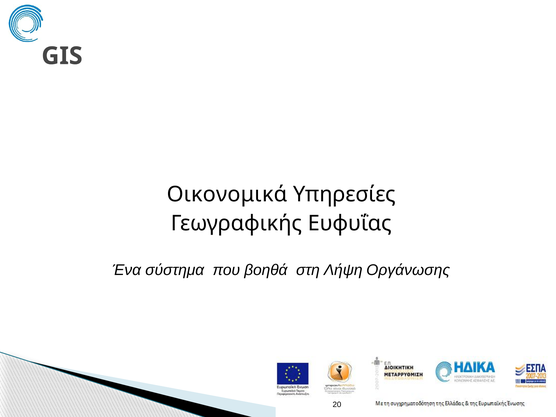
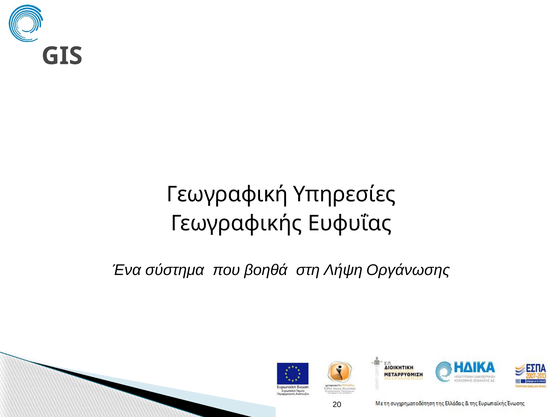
Οικονομικά: Οικονομικά -> Γεωγραφική
